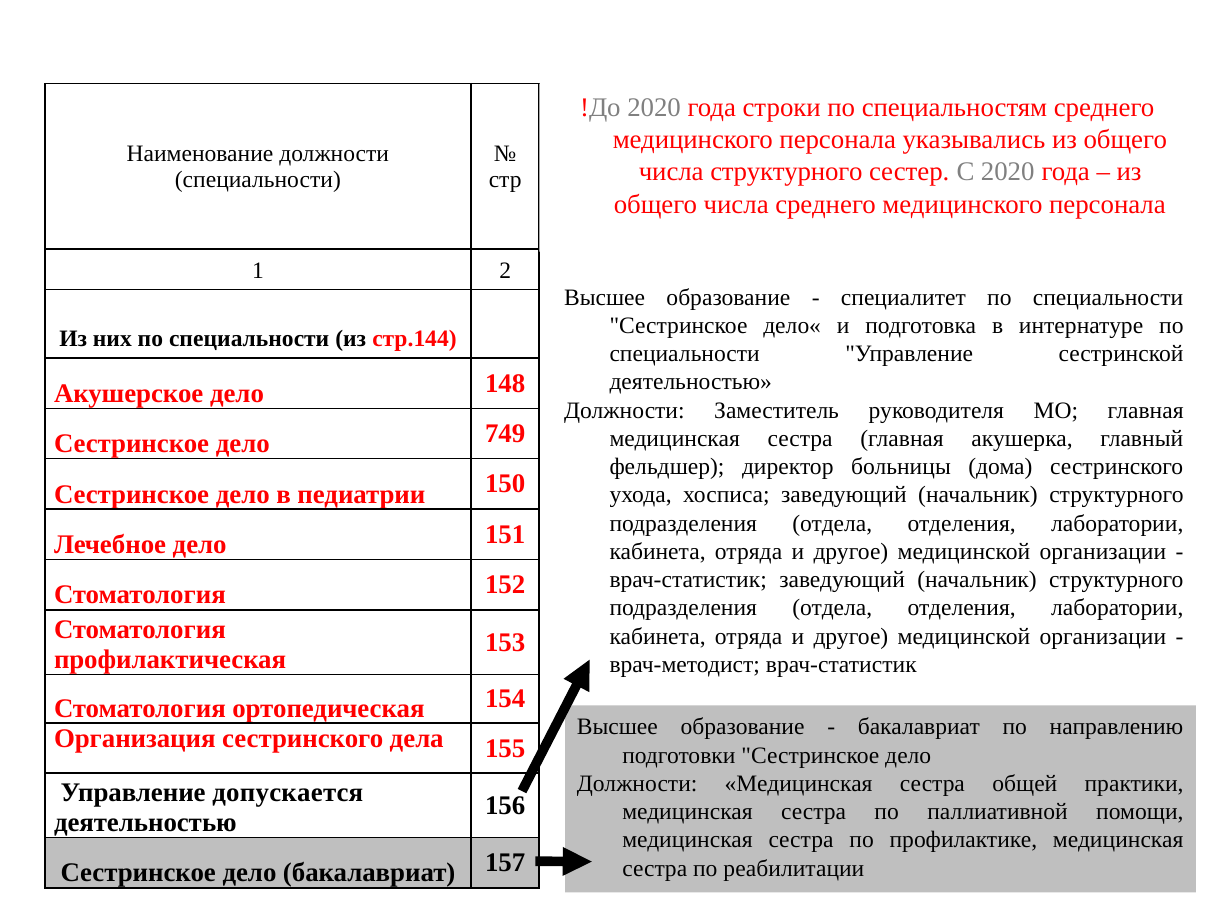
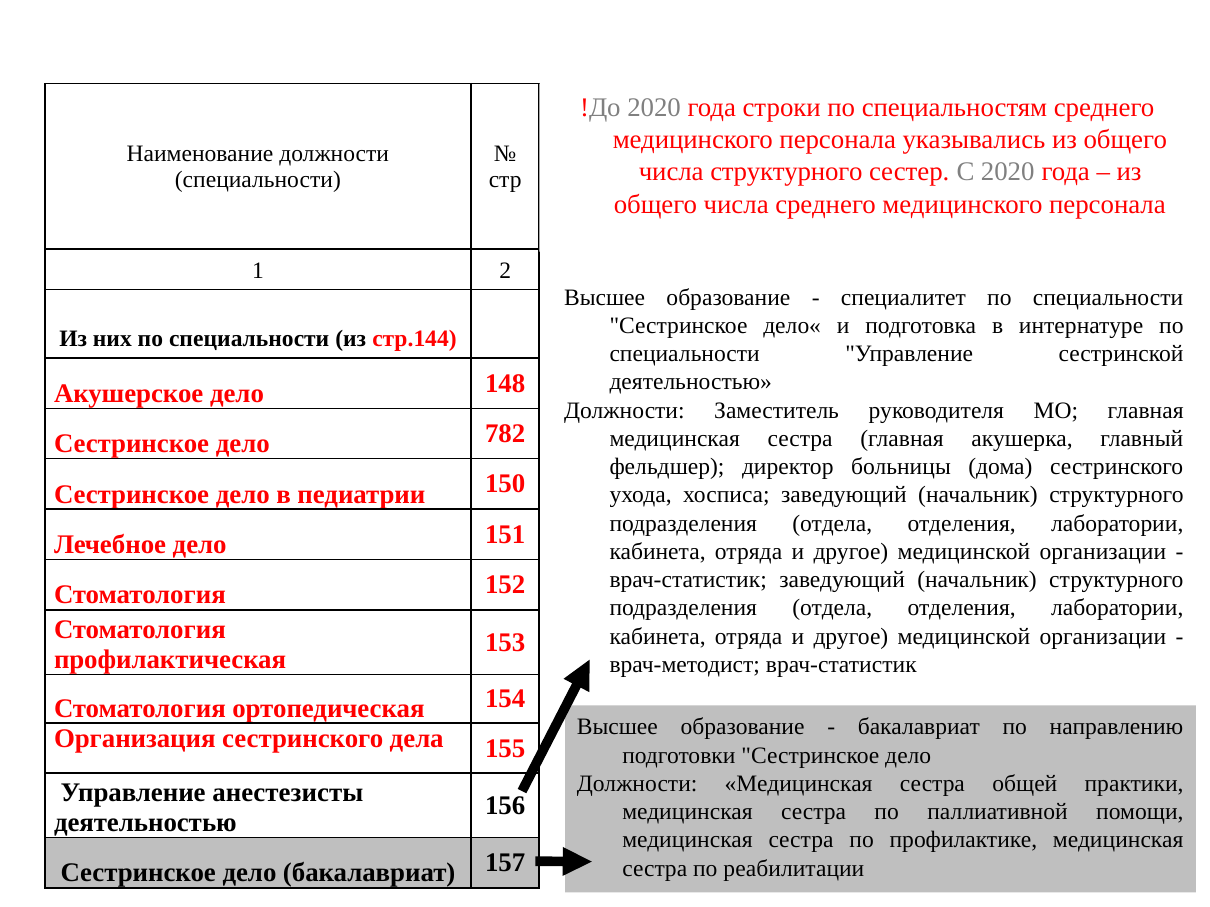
749: 749 -> 782
допускается: допускается -> анестезисты
